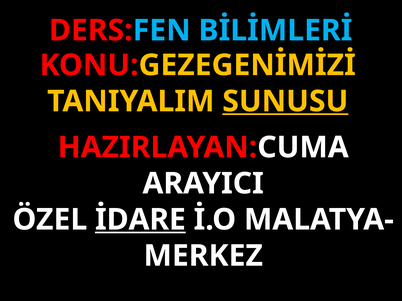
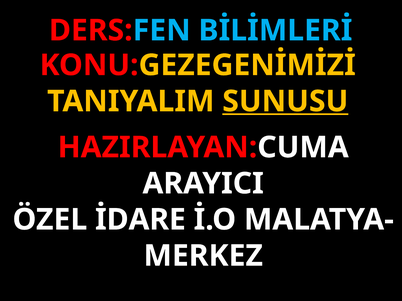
İDARE underline: present -> none
